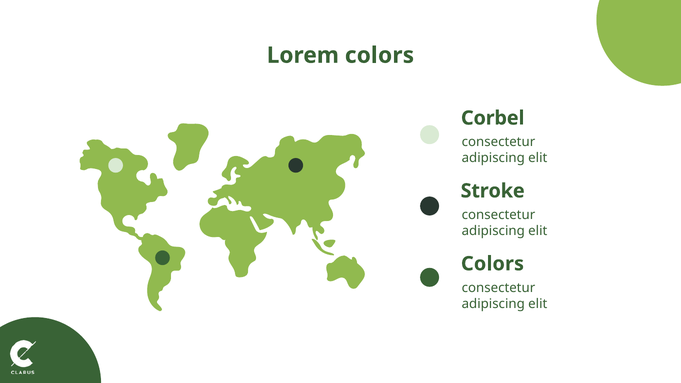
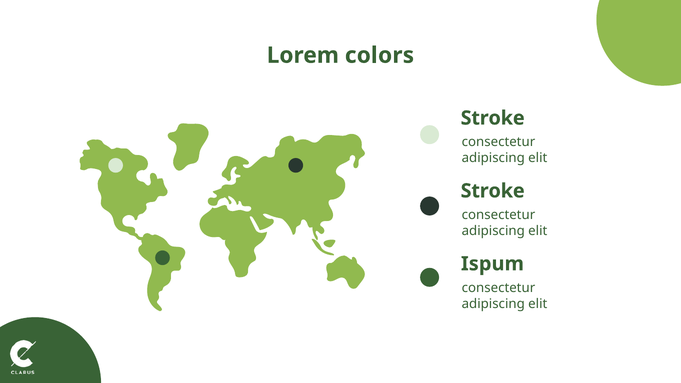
Corbel at (493, 118): Corbel -> Stroke
Colors at (492, 264): Colors -> Ispum
